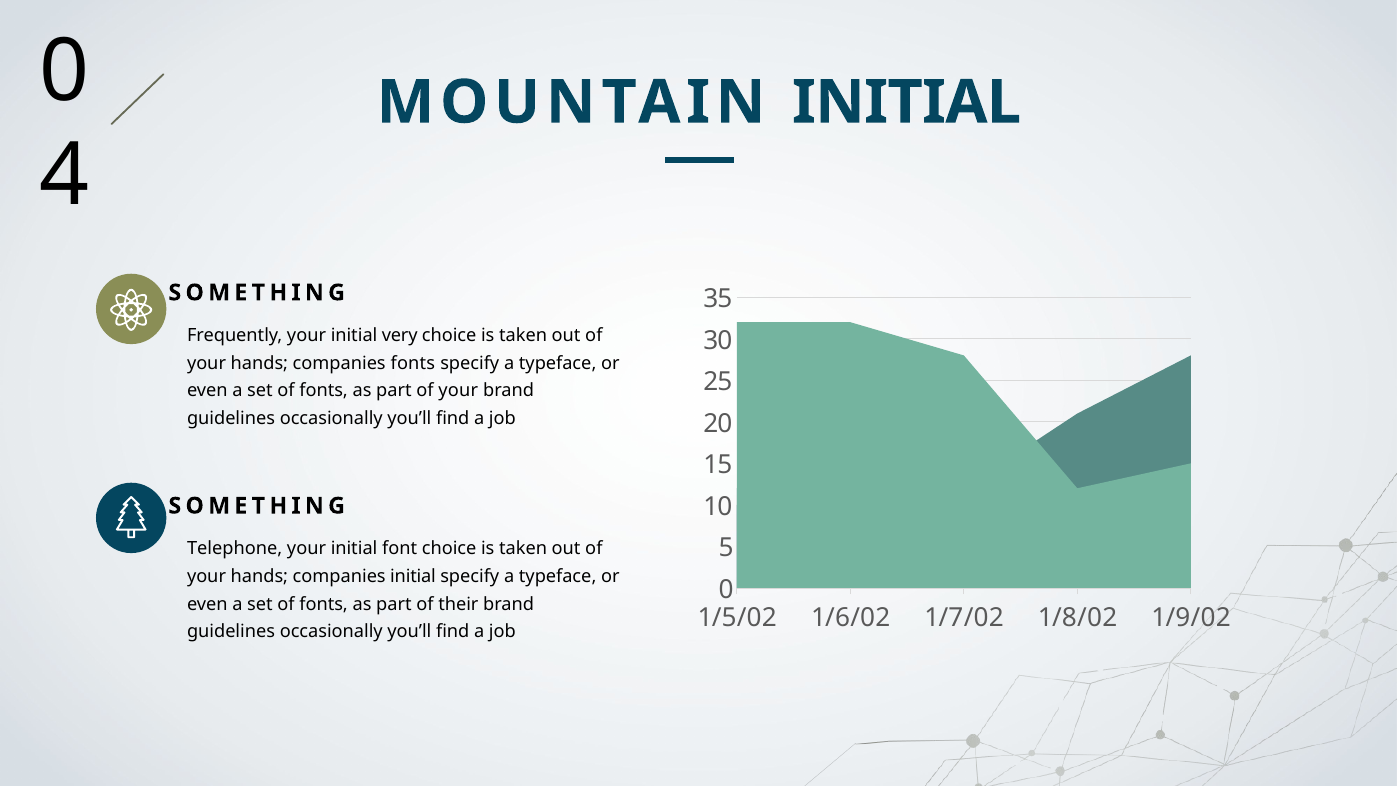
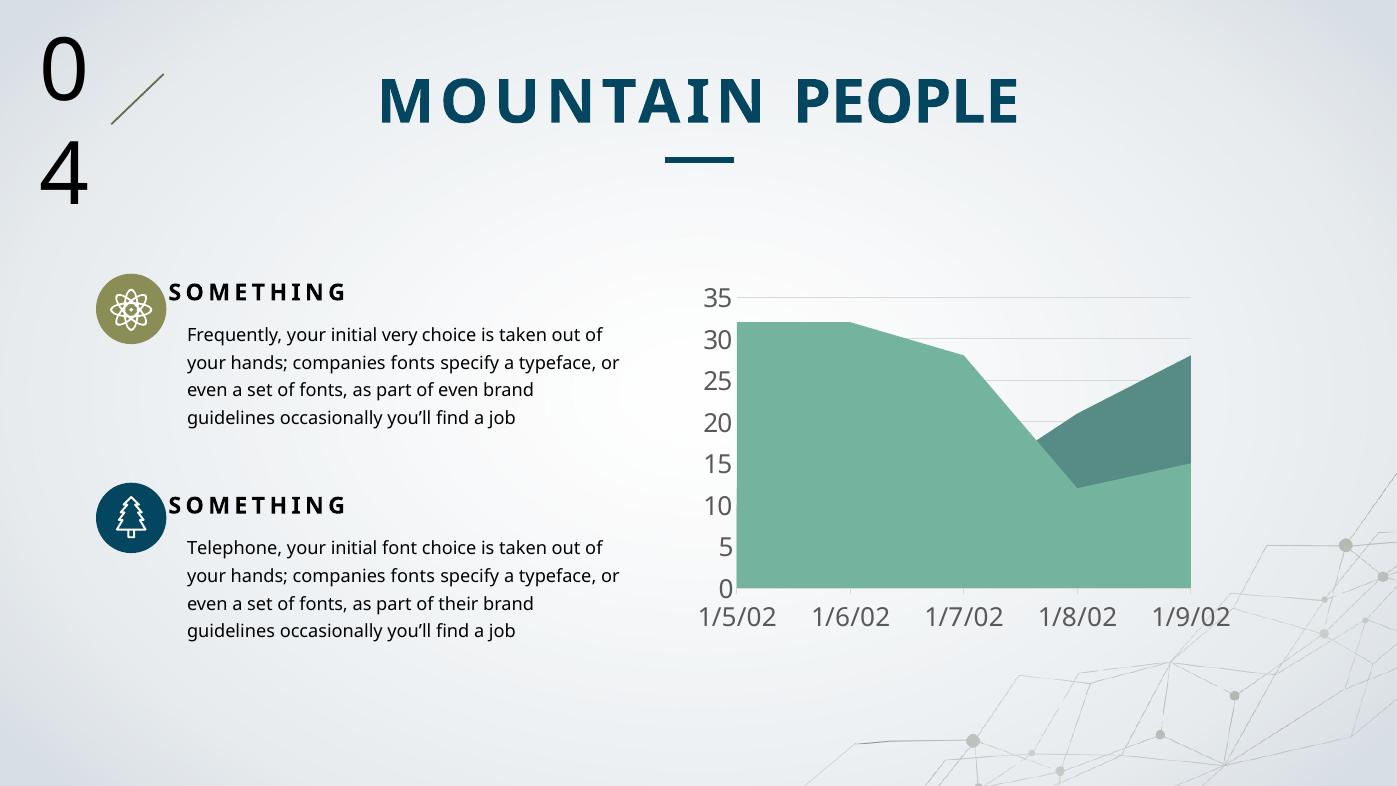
MOUNTAIN INITIAL: INITIAL -> PEOPLE
part of your: your -> even
initial at (413, 576): initial -> fonts
